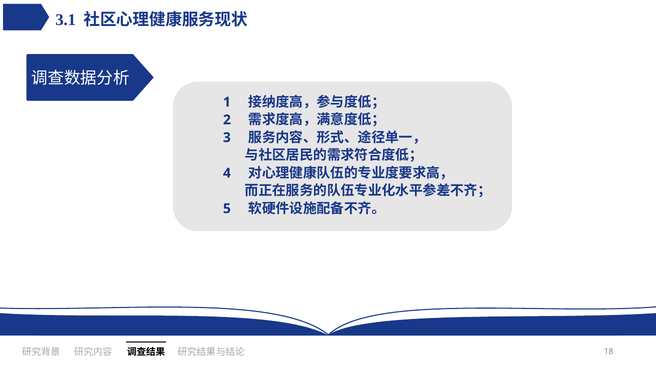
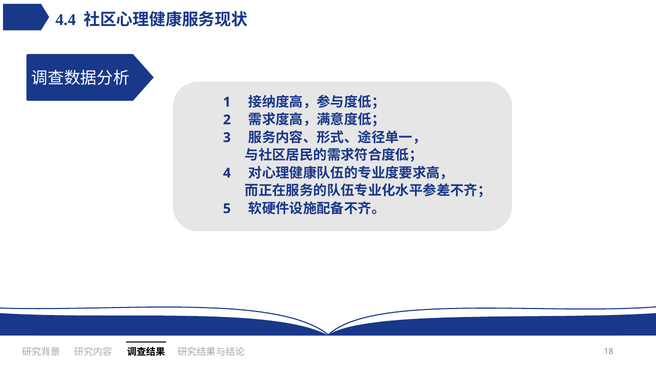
3.1: 3.1 -> 4.4
